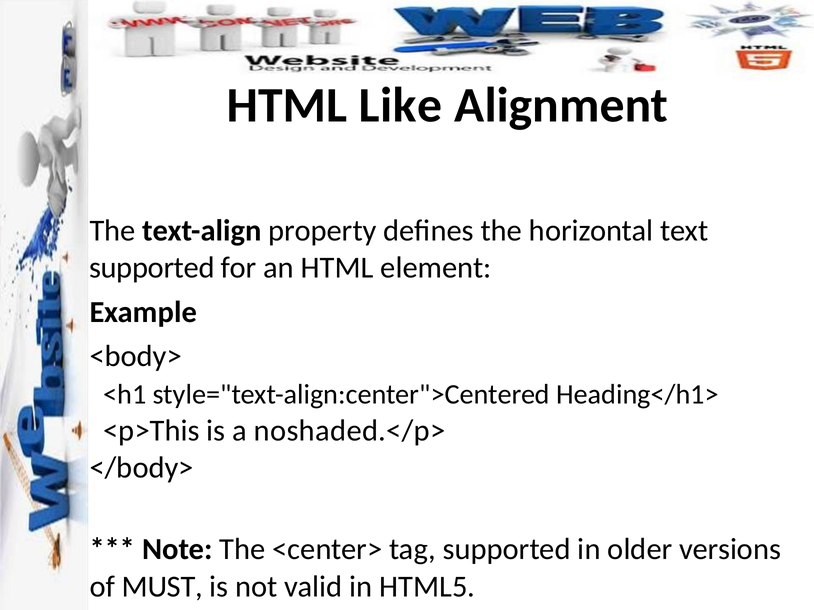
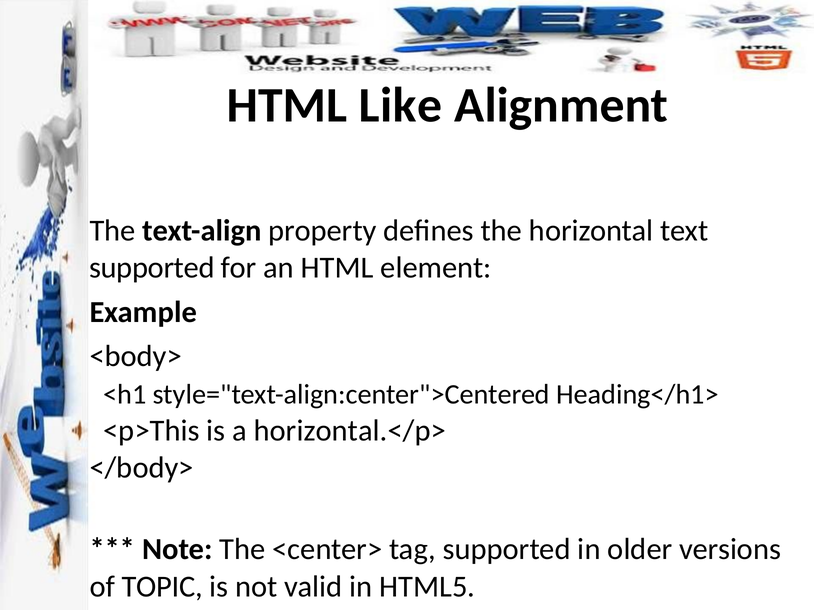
noshaded.</p>: noshaded.</p> -> horizontal.</p>
MUST: MUST -> TOPIC
